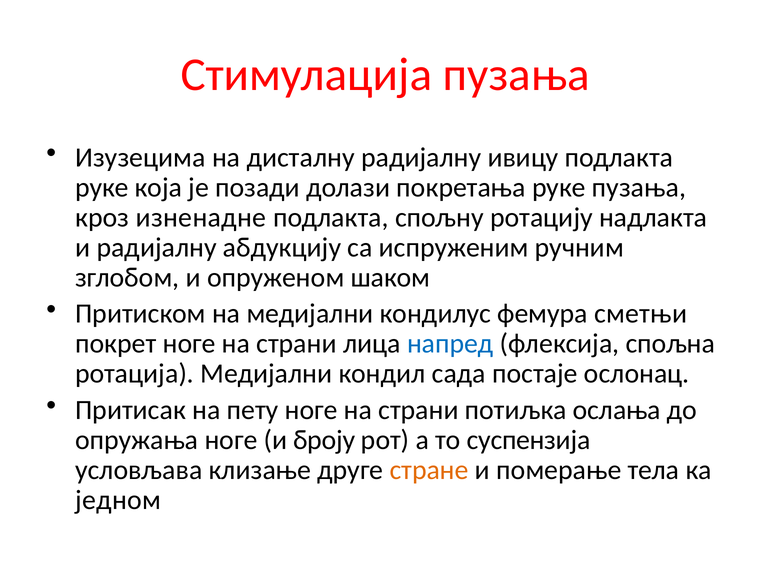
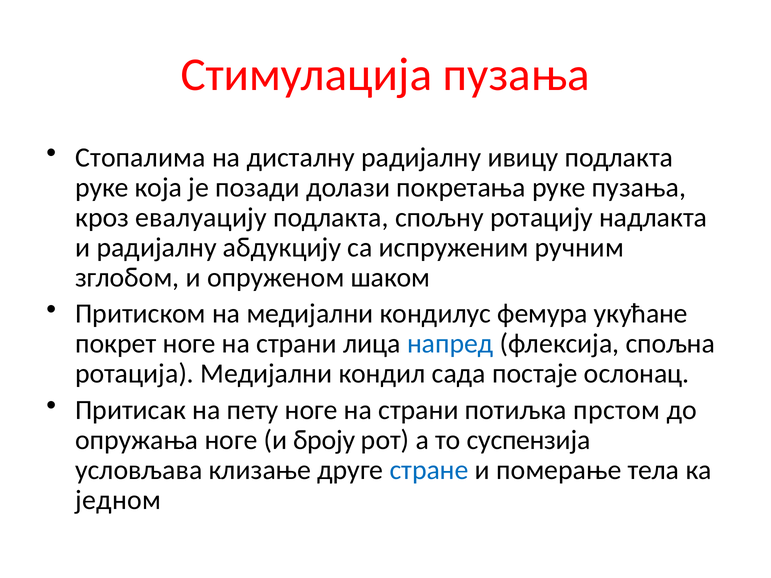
Изузецима: Изузецима -> Стопалима
изненадне: изненадне -> евалуацију
сметњи: сметњи -> укућане
ослања: ослања -> прстом
стране colour: orange -> blue
